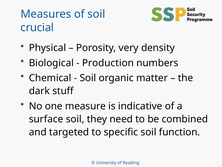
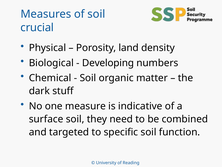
very: very -> land
Production: Production -> Developing
